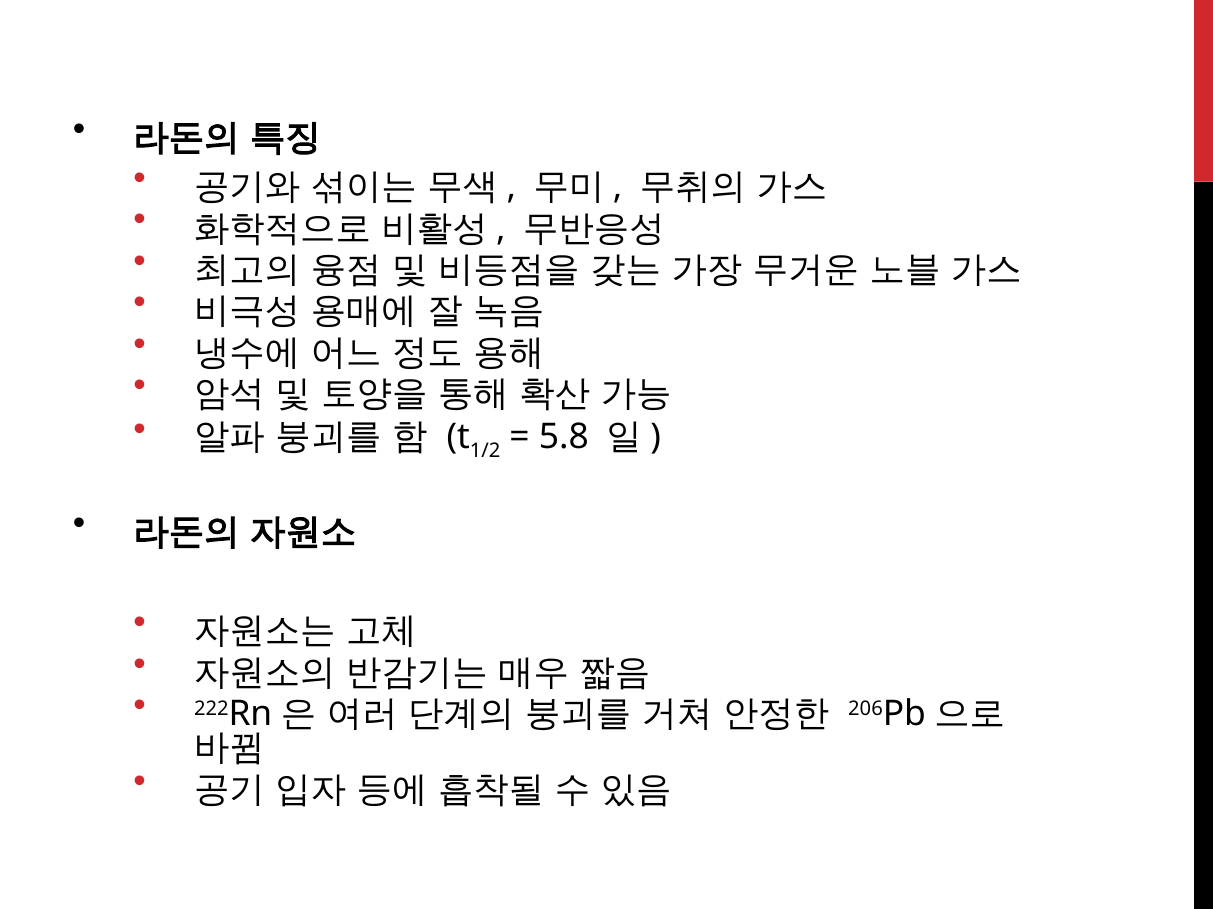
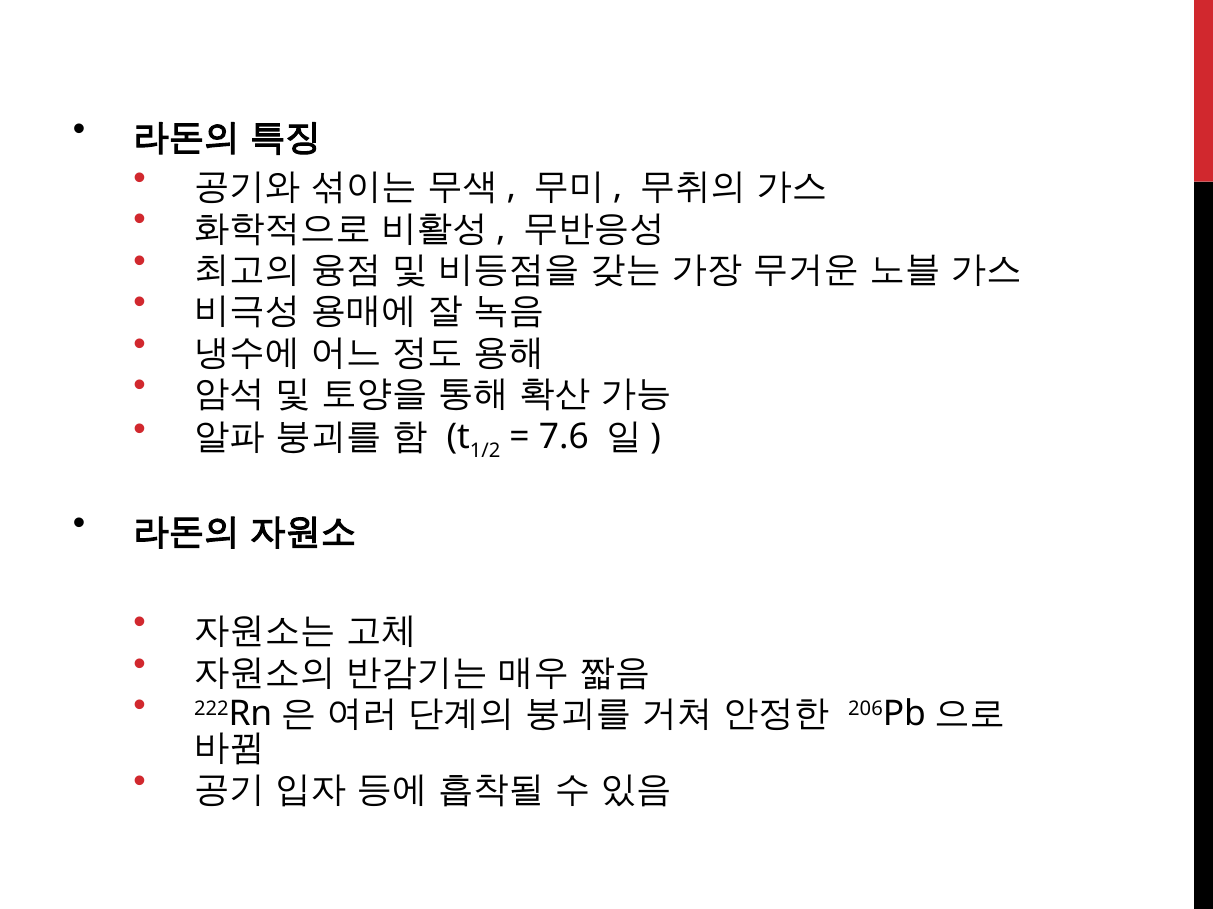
5.8: 5.8 -> 7.6
